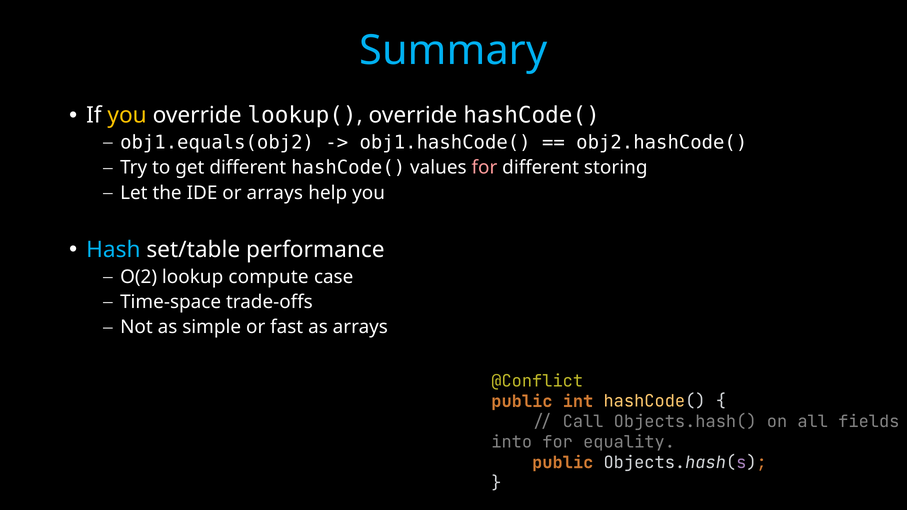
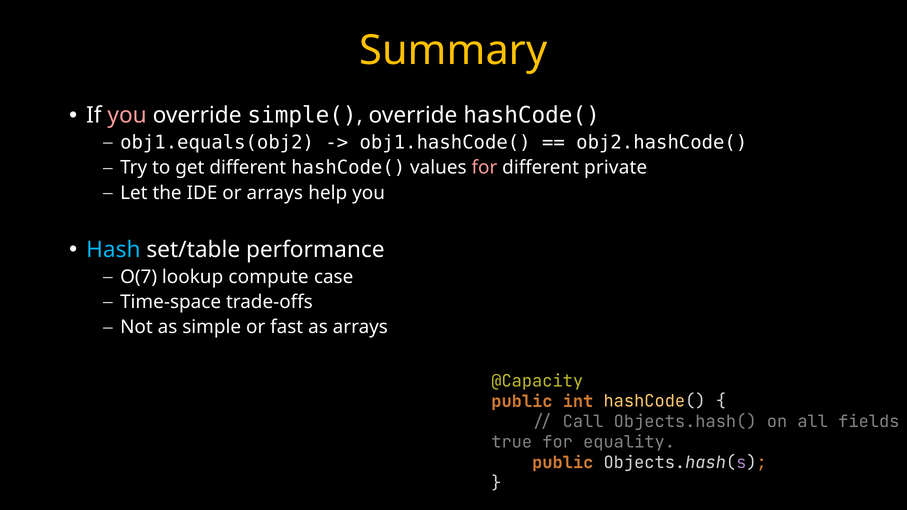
Summary colour: light blue -> yellow
you at (127, 115) colour: yellow -> pink
lookup(: lookup( -> simple(
storing: storing -> private
O(2: O(2 -> O(7
@Conflict: @Conflict -> @Capacity
into: into -> true
